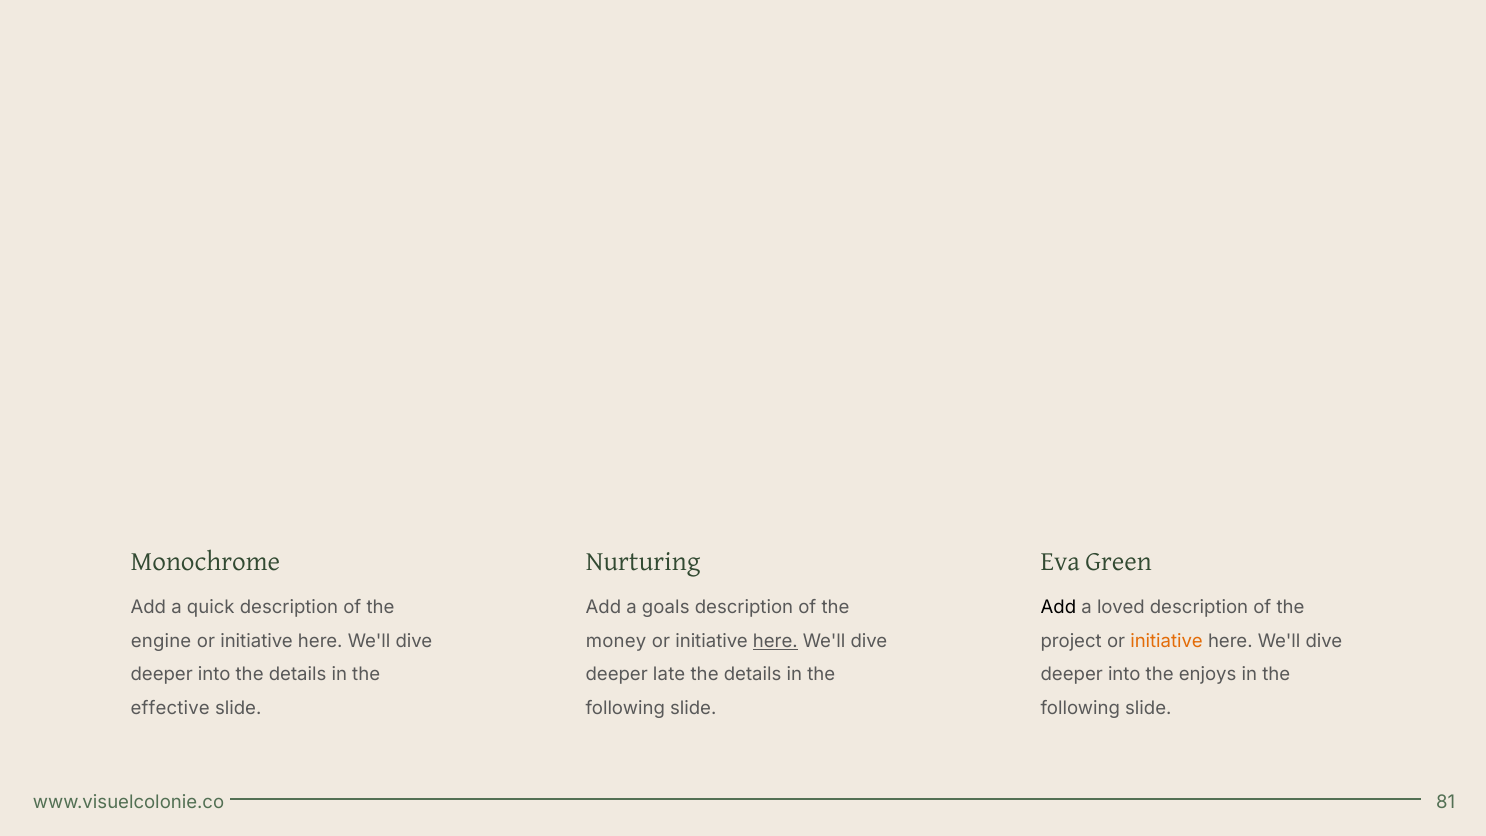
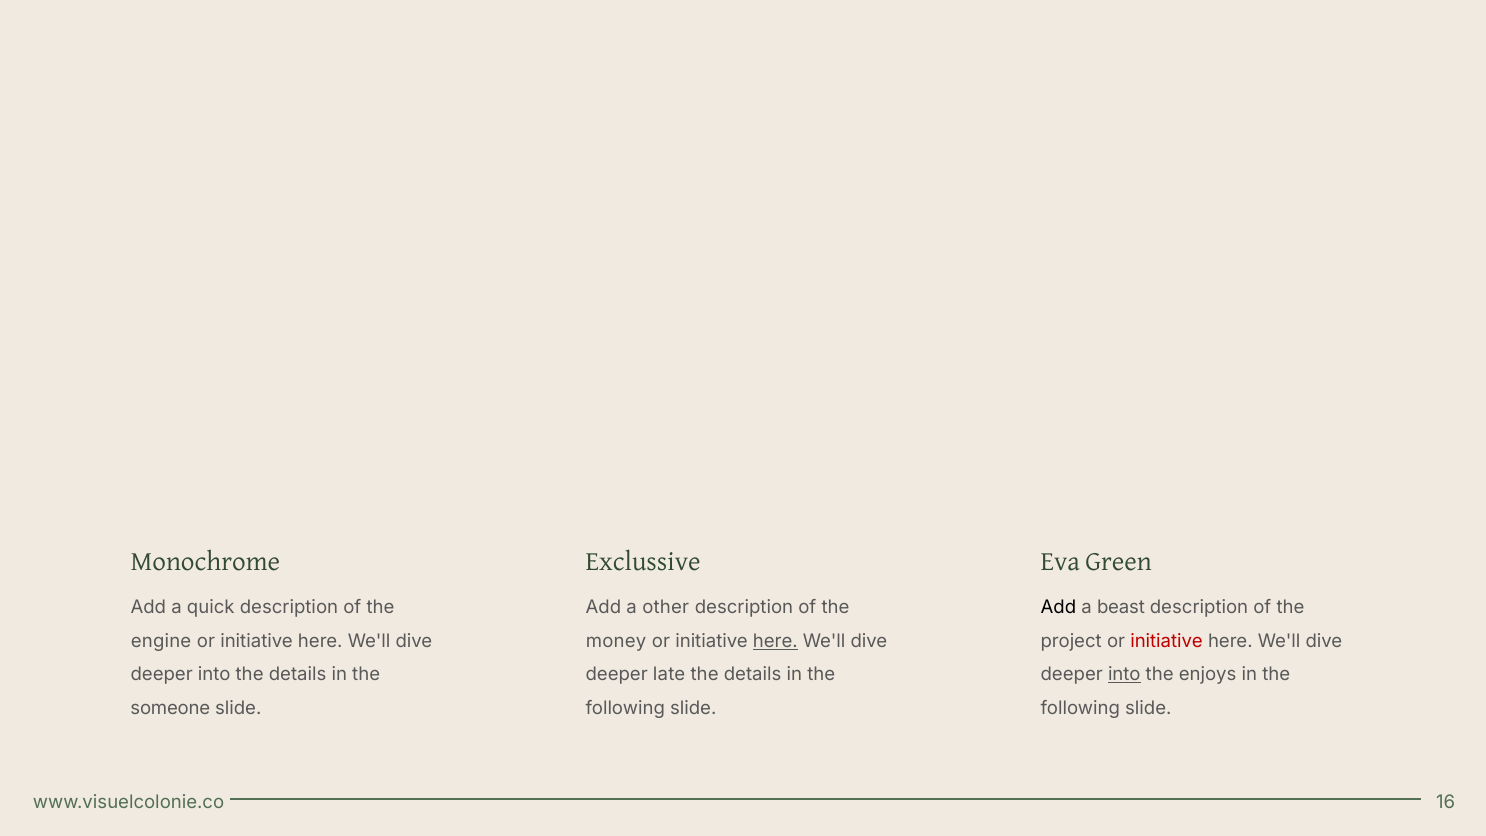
Nurturing: Nurturing -> Exclussive
goals: goals -> other
loved: loved -> beast
initiative at (1167, 641) colour: orange -> red
into at (1124, 674) underline: none -> present
effective: effective -> someone
81: 81 -> 16
